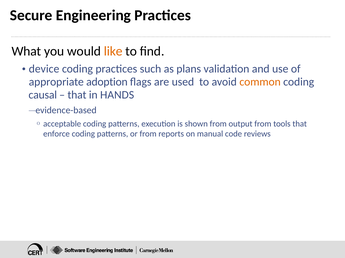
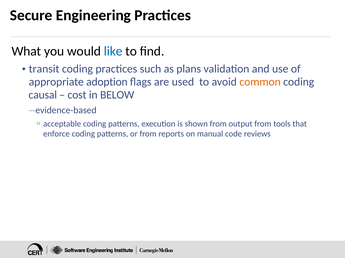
like colour: orange -> blue
device: device -> transit
that at (77, 95): that -> cost
HANDS: HANDS -> BELOW
